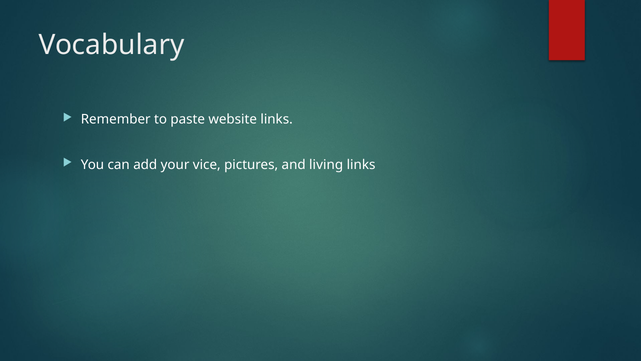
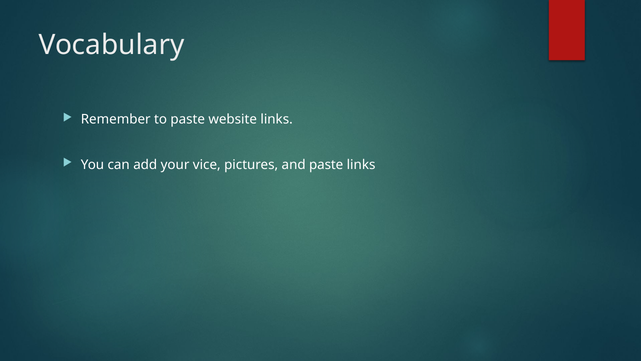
and living: living -> paste
